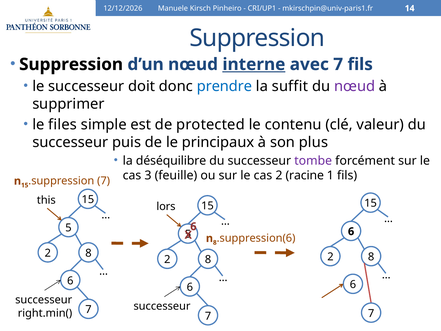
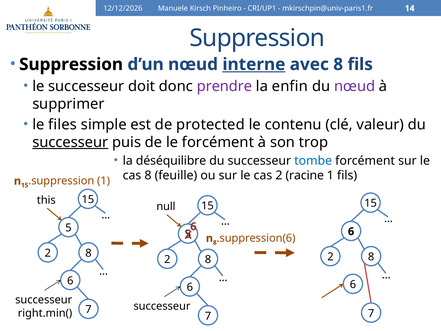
avec 7: 7 -> 8
prendre colour: blue -> purple
suffit: suffit -> enfin
successeur at (70, 142) underline: none -> present
le principaux: principaux -> forcément
plus: plus -> trop
tombe colour: purple -> blue
cas 3: 3 -> 8
7 at (104, 181): 7 -> 1
lors: lors -> null
